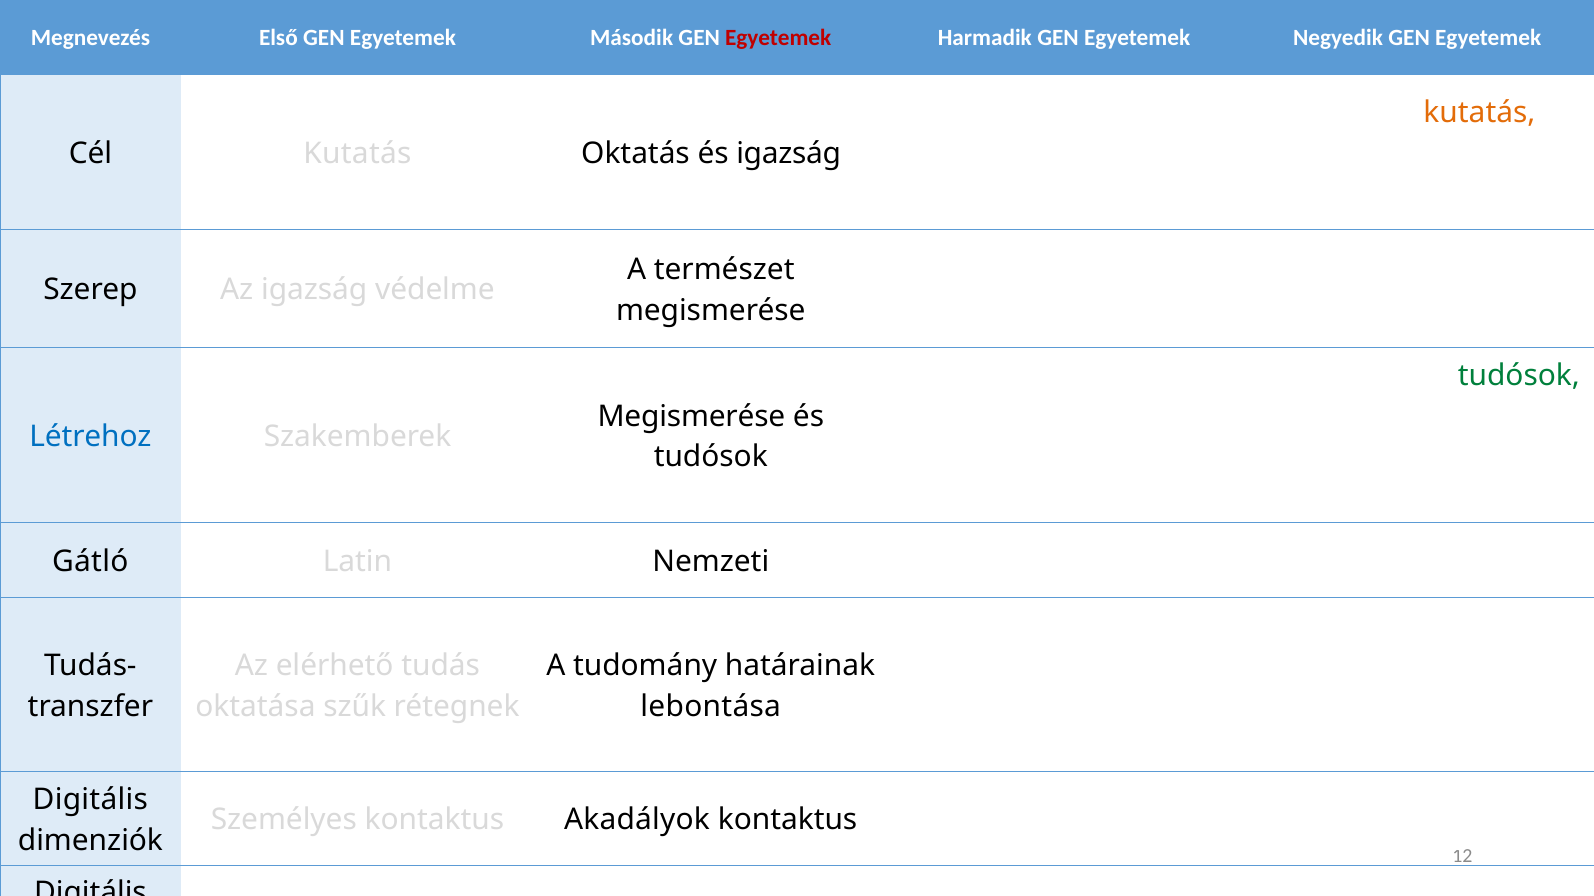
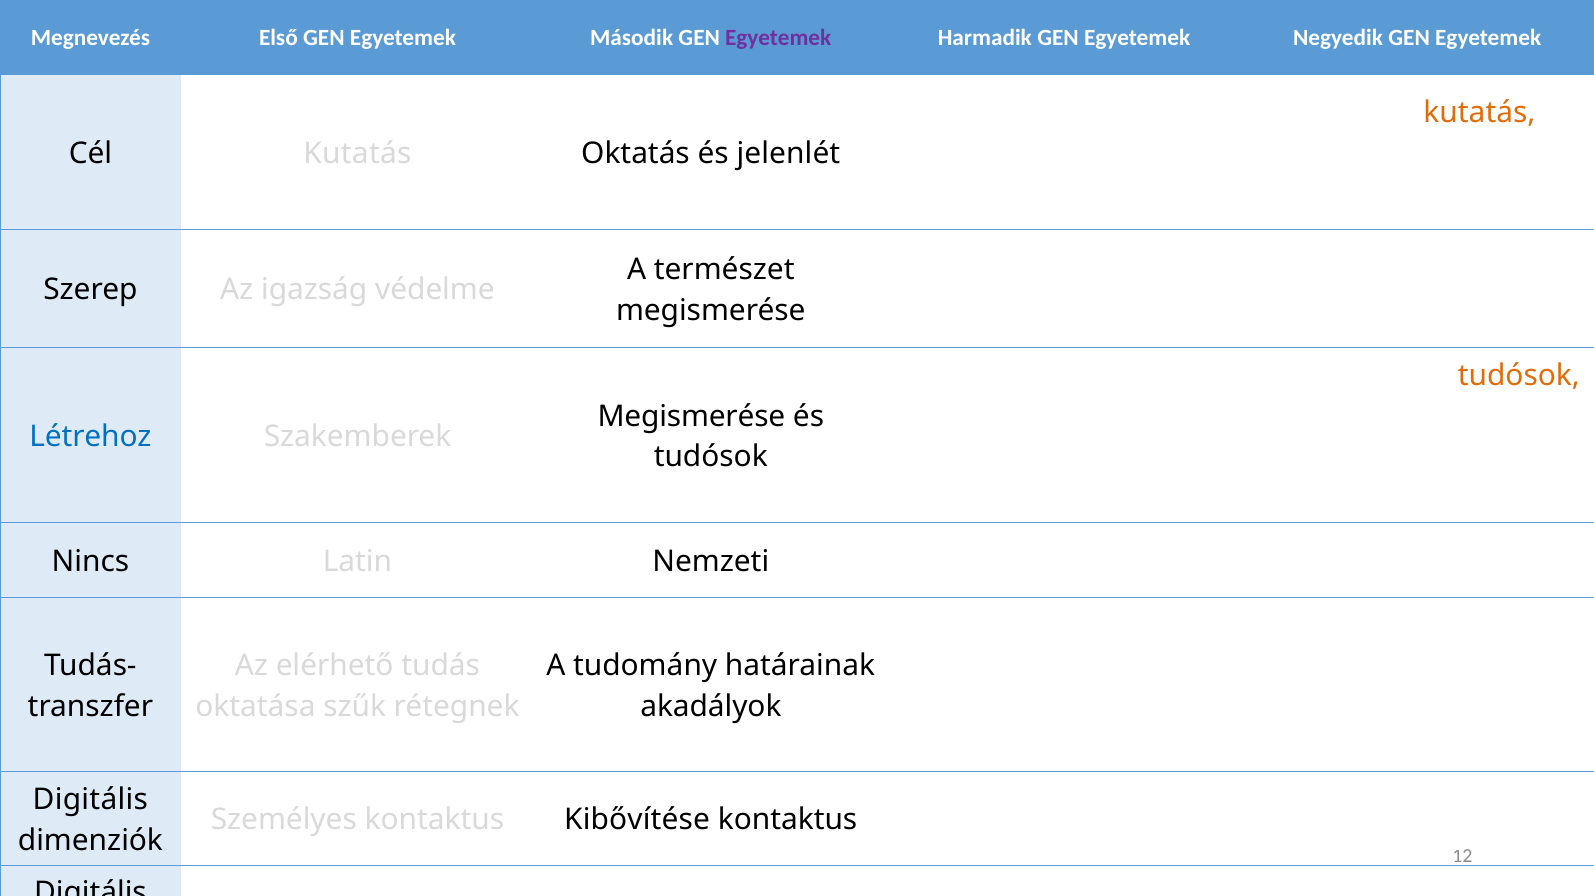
Egyetemek at (778, 38) colour: red -> purple
és igazság: igazság -> jelenlét
tudósok at (1519, 376) colour: green -> orange
Gátló at (90, 562): Gátló -> Nincs
lebontása at (711, 707): lebontása -> akadályok
kontaktus Akadályok: Akadályok -> Kibővítése
